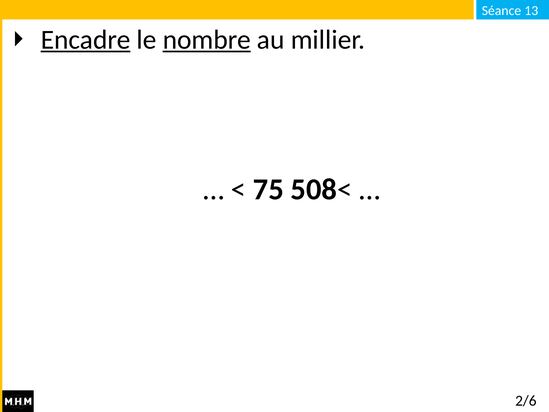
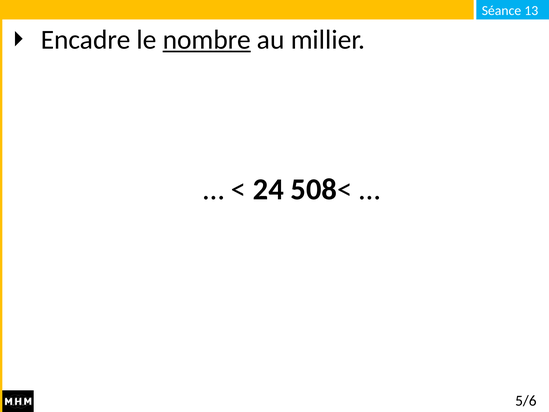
Encadre underline: present -> none
75: 75 -> 24
2/6: 2/6 -> 5/6
